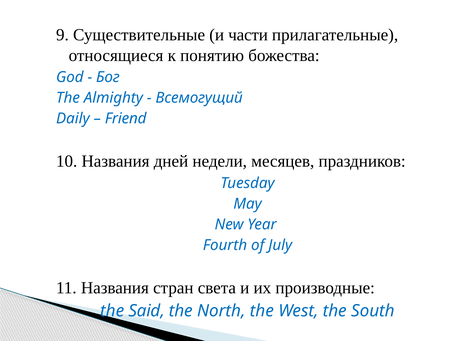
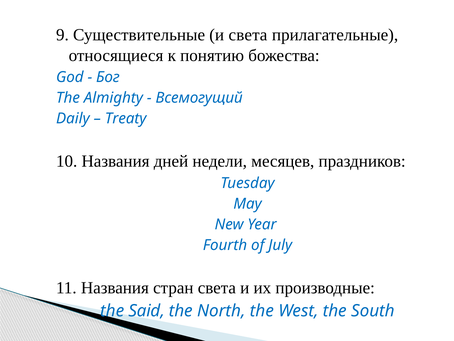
и части: части -> света
Friend: Friend -> Treaty
